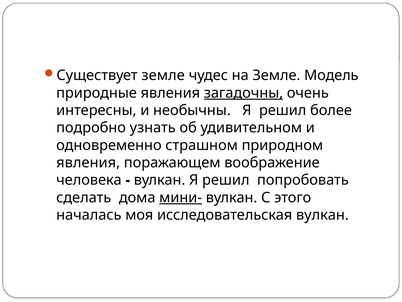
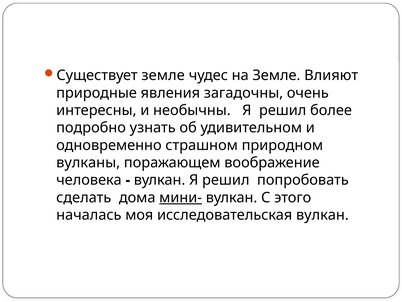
Модель: Модель -> Влияют
загадочны underline: present -> none
явления at (88, 162): явления -> вулканы
